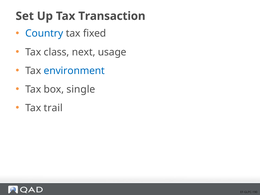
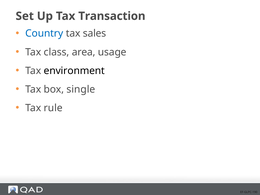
fixed: fixed -> sales
next: next -> area
environment colour: blue -> black
trail: trail -> rule
